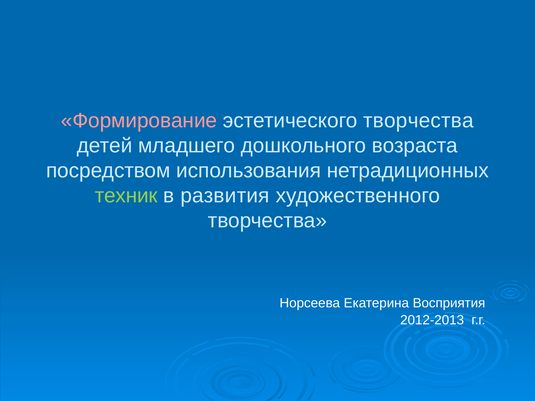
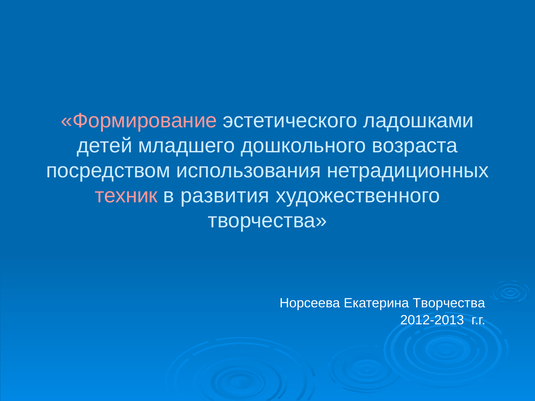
эстетического творчества: творчества -> ладошками
техник colour: light green -> pink
Екатерина Восприятия: Восприятия -> Творчества
